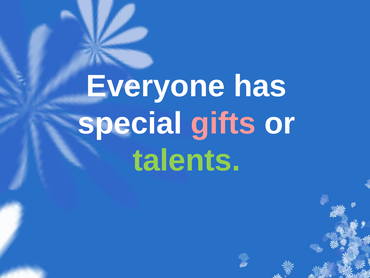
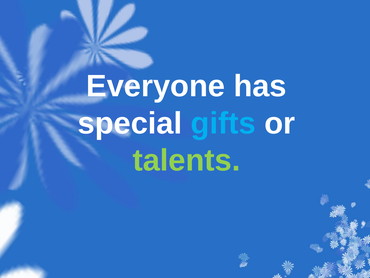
gifts colour: pink -> light blue
